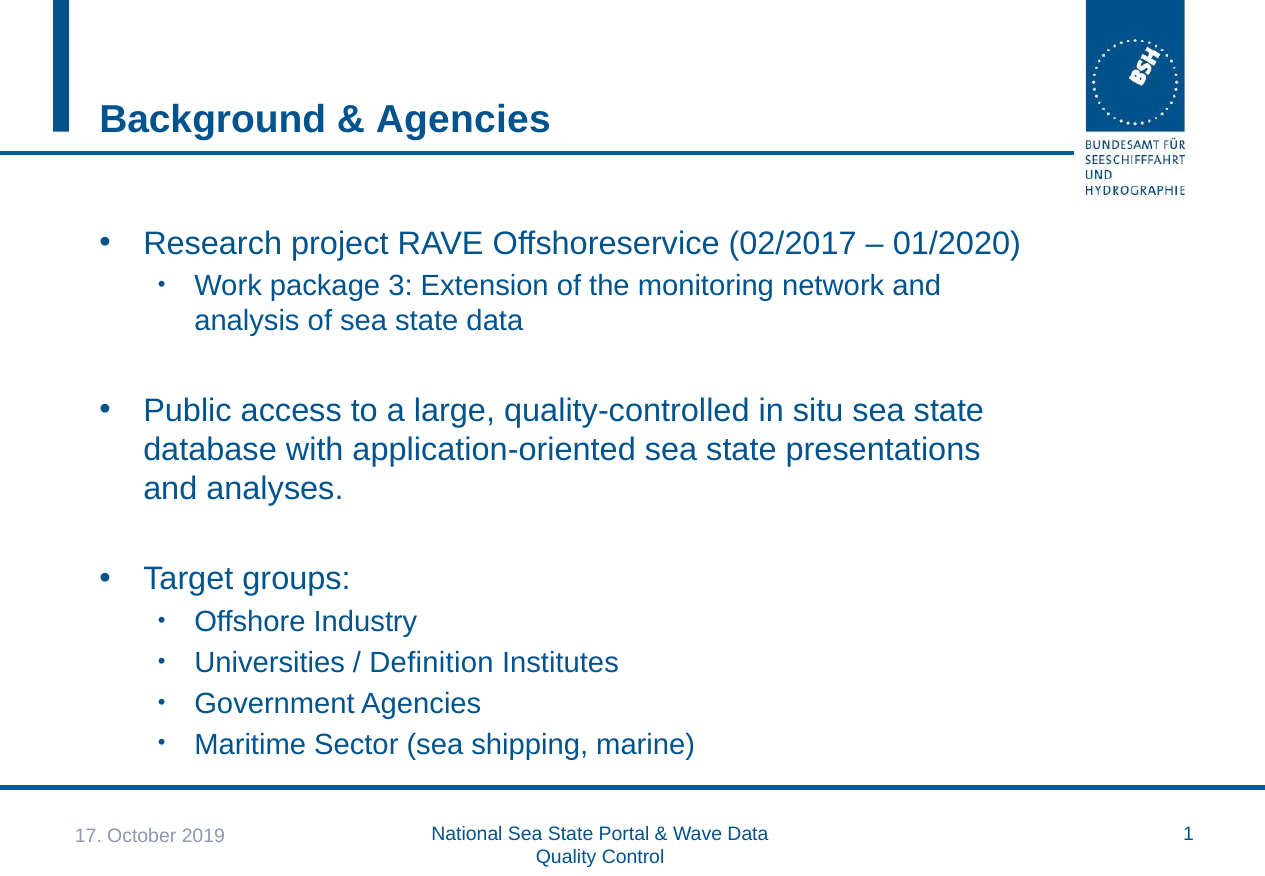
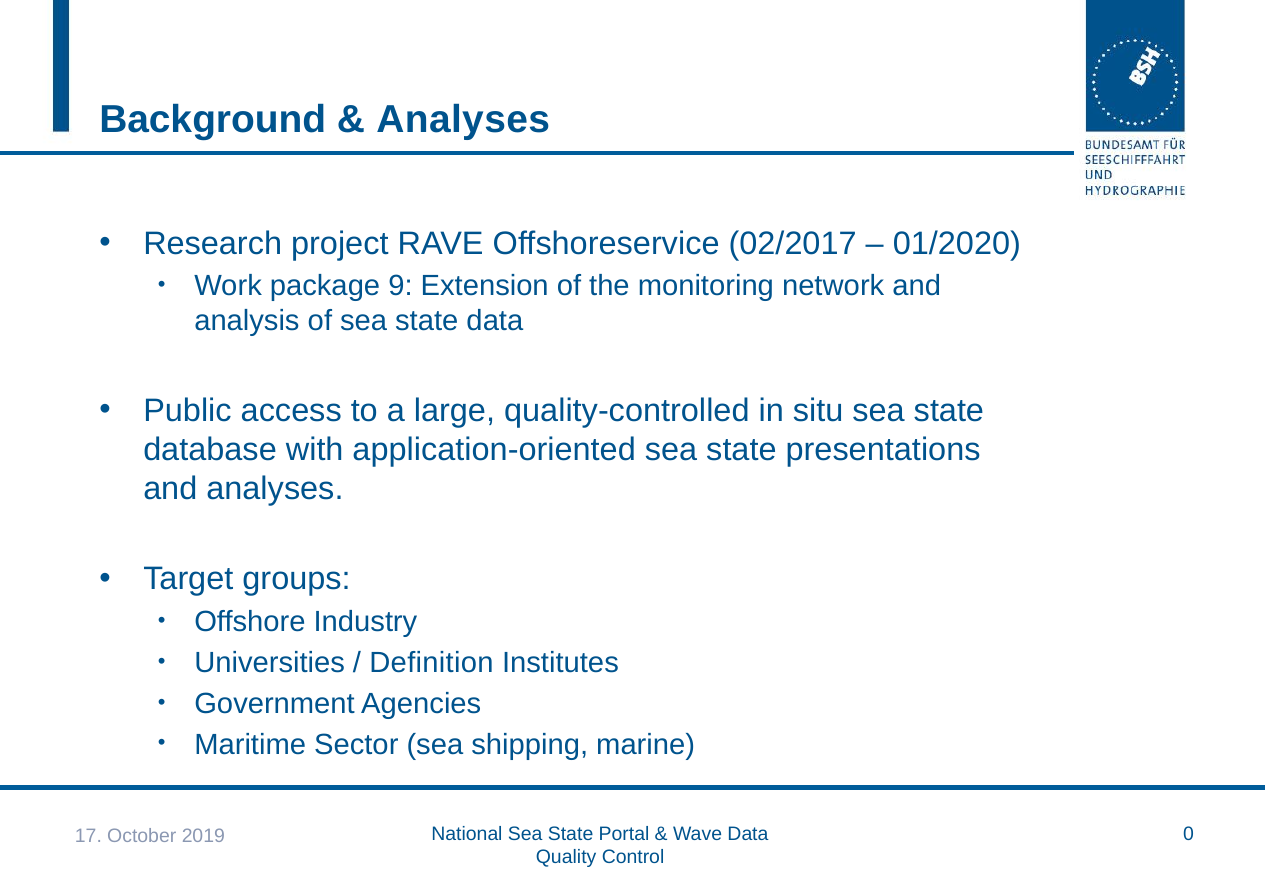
Agencies at (463, 119): Agencies -> Analyses
3: 3 -> 9
1: 1 -> 0
